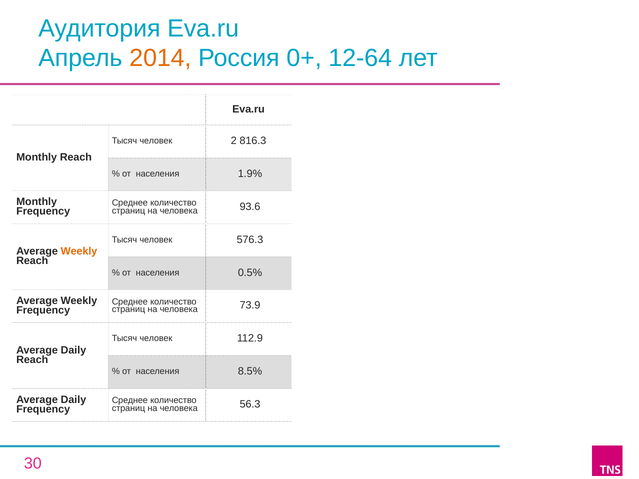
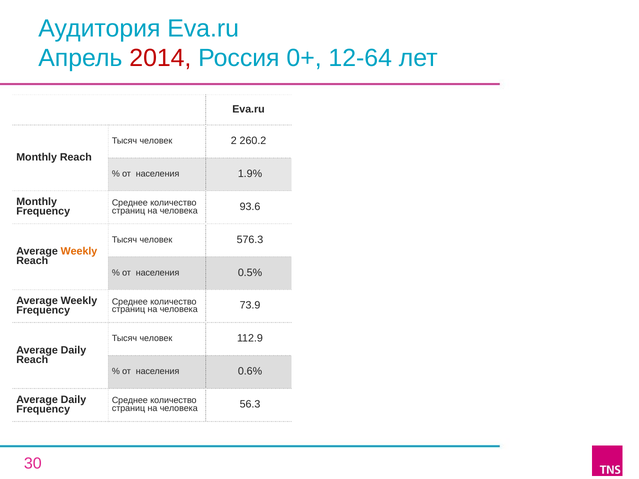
2014 colour: orange -> red
816.3: 816.3 -> 260.2
8.5%: 8.5% -> 0.6%
